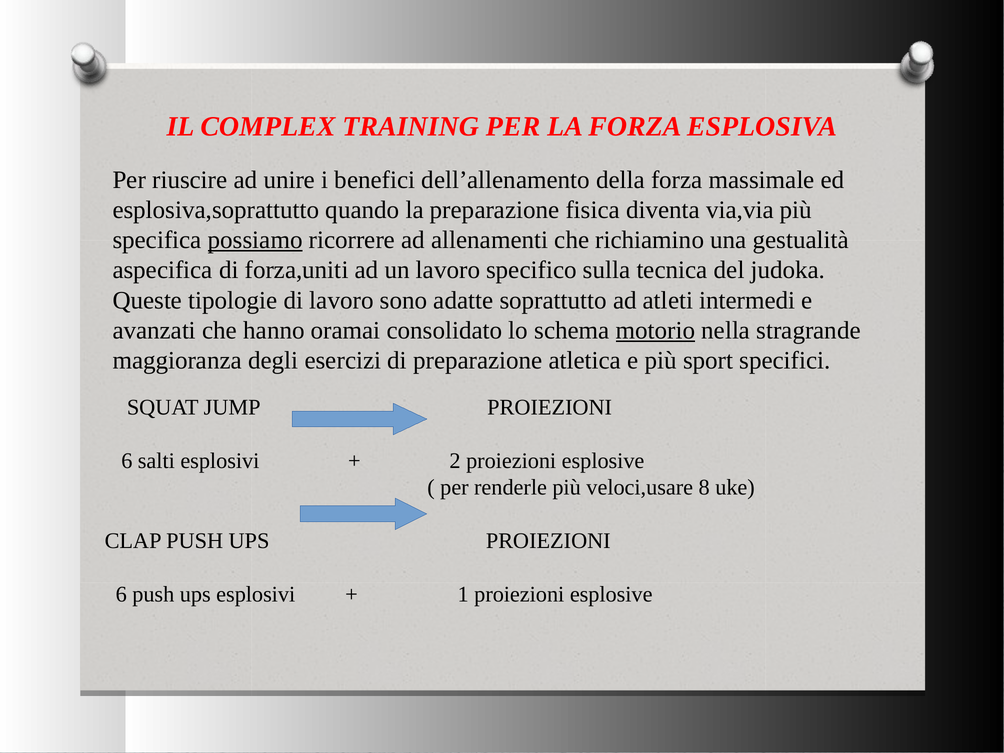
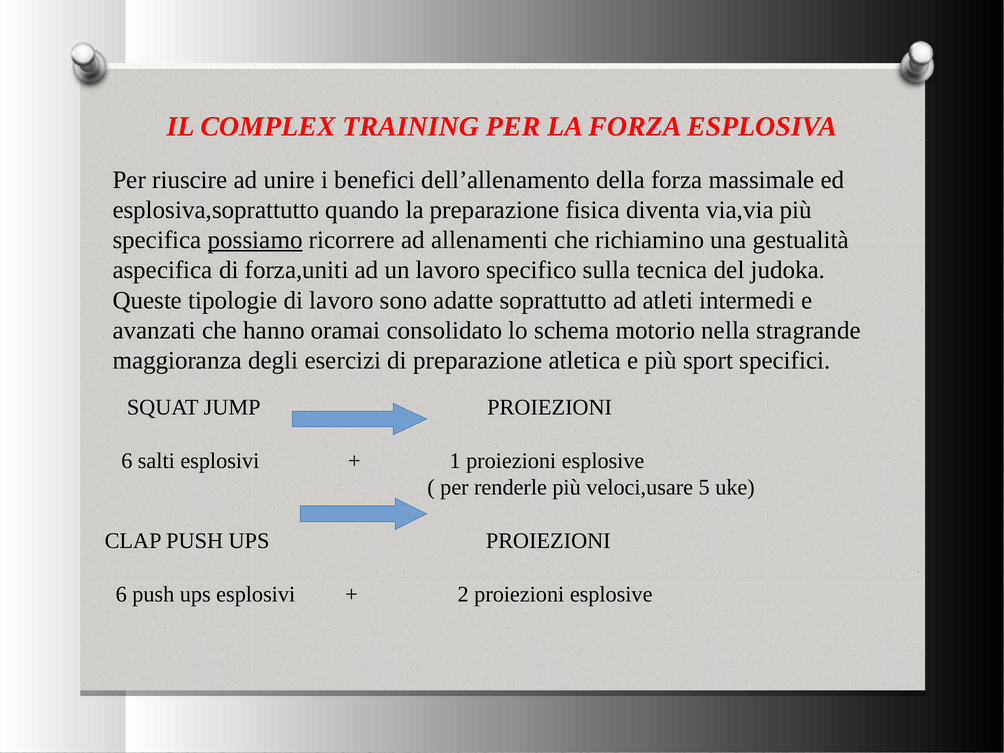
motorio underline: present -> none
2: 2 -> 1
8: 8 -> 5
1: 1 -> 2
